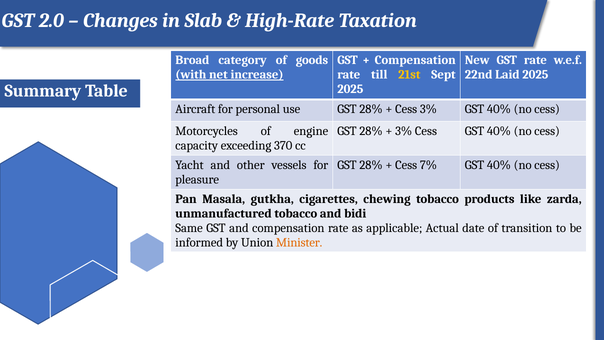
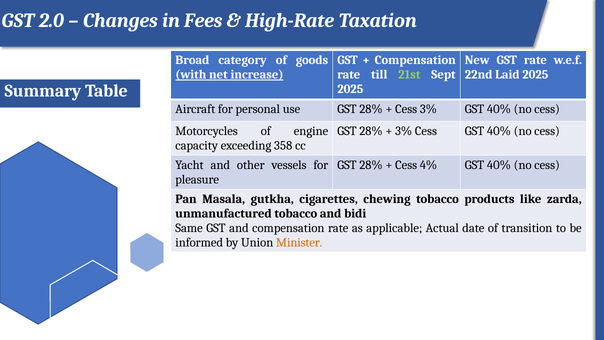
Slab: Slab -> Fees
21st colour: yellow -> light green
370: 370 -> 358
7%: 7% -> 4%
